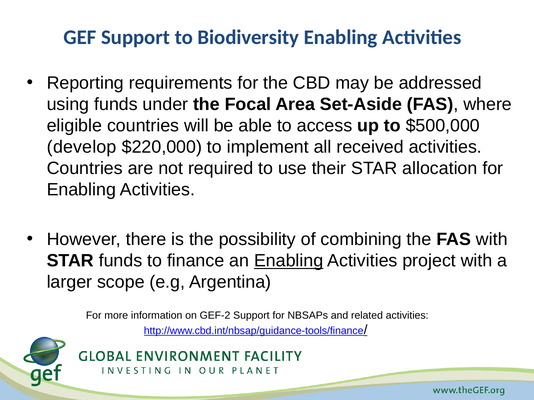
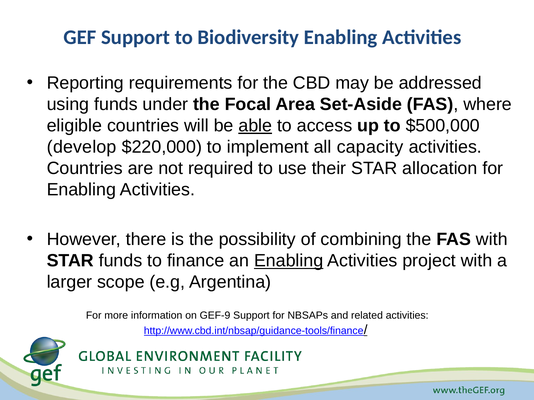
able underline: none -> present
received: received -> capacity
GEF-2: GEF-2 -> GEF-9
